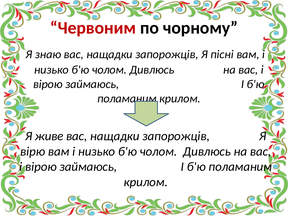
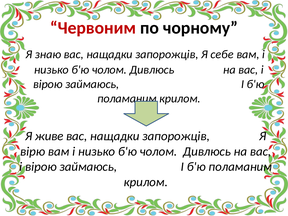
пісні: пісні -> себе
